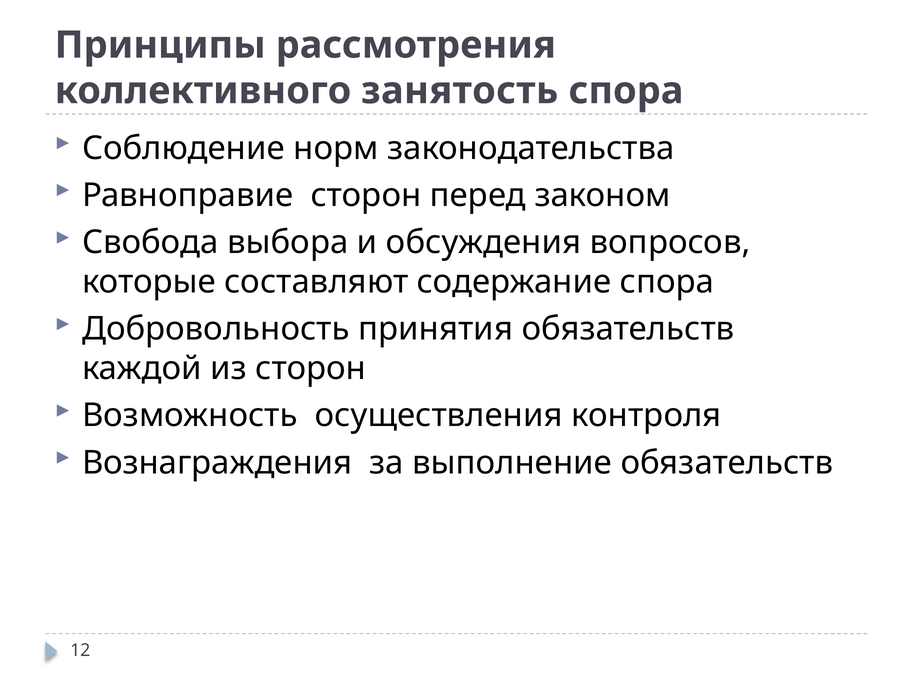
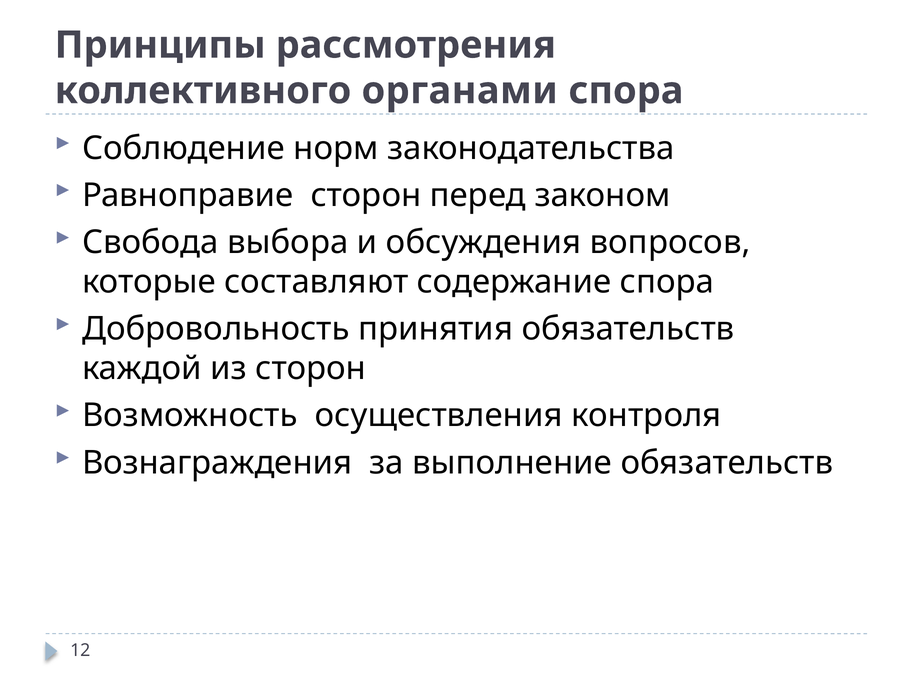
занятость: занятость -> органами
